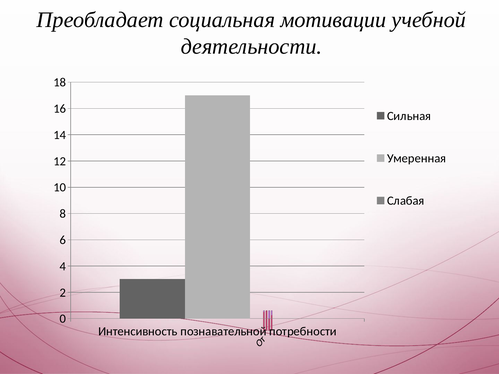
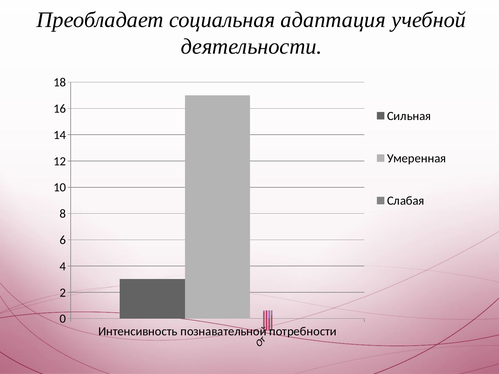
мотивации: мотивации -> адаптация
